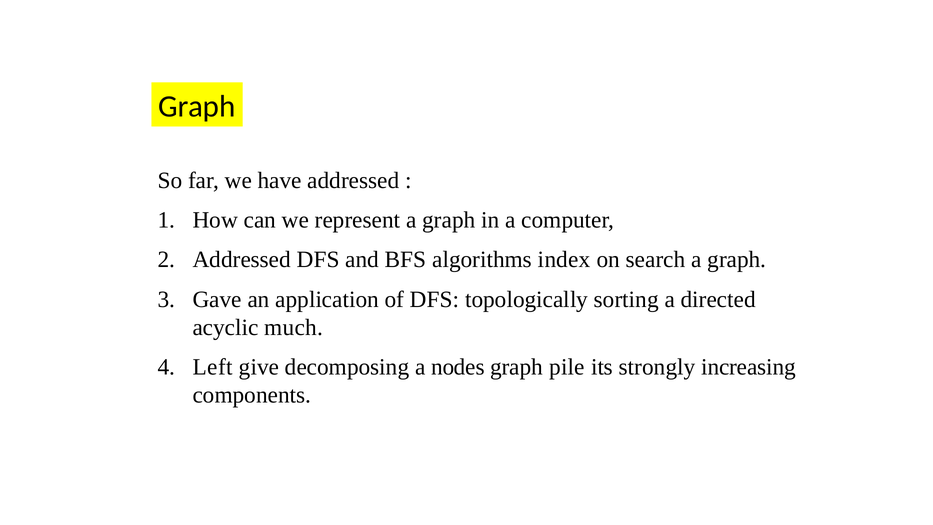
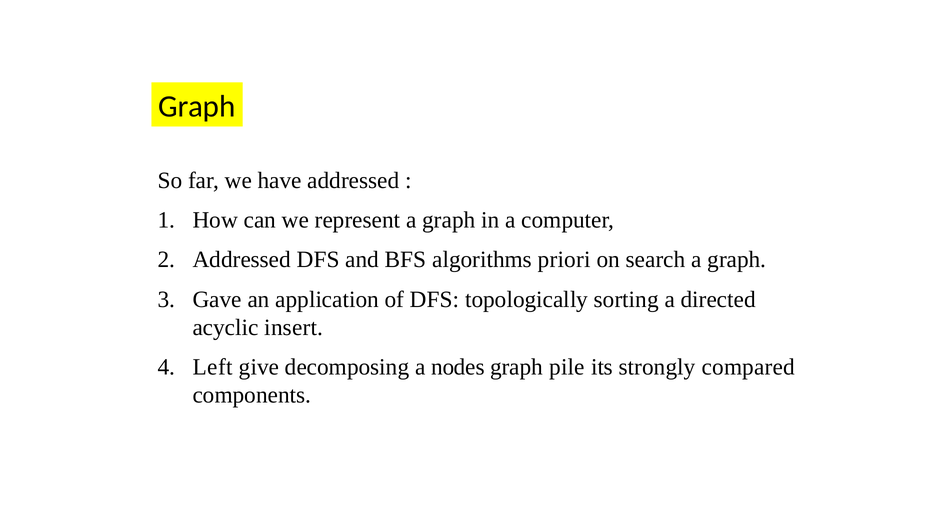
index: index -> priori
much: much -> insert
increasing: increasing -> compared
